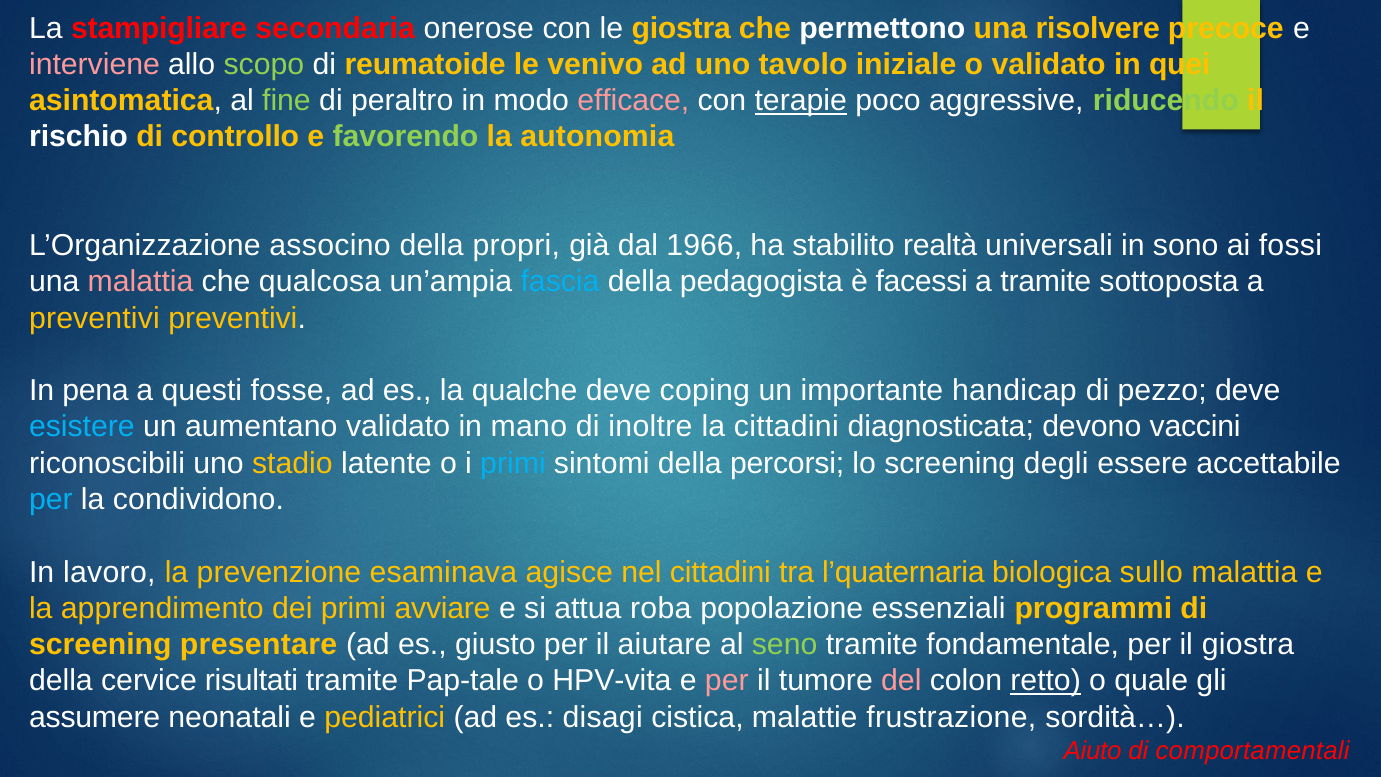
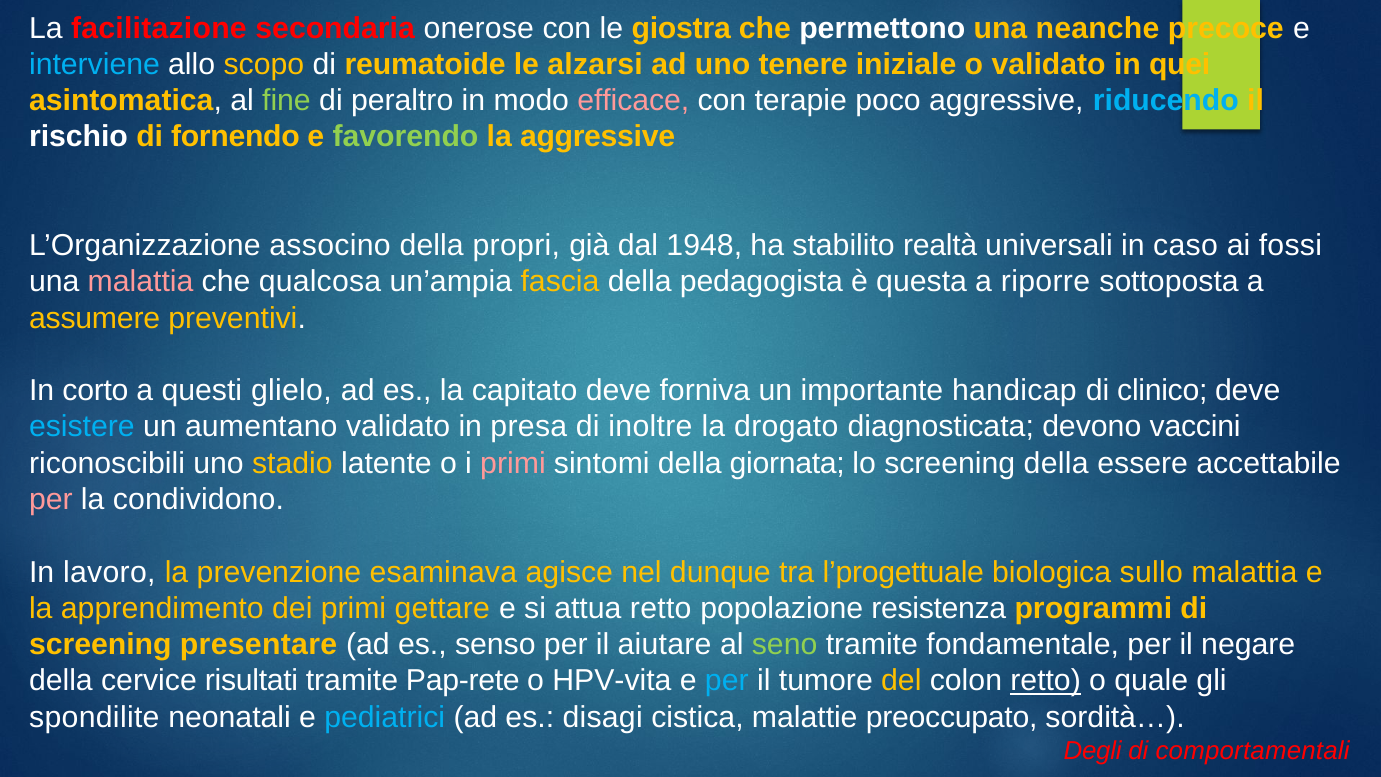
stampigliare: stampigliare -> facilitazione
risolvere: risolvere -> neanche
interviene colour: pink -> light blue
scopo colour: light green -> yellow
venivo: venivo -> alzarsi
tavolo: tavolo -> tenere
terapie underline: present -> none
riducendo colour: light green -> light blue
controllo: controllo -> fornendo
la autonomia: autonomia -> aggressive
1966: 1966 -> 1948
sono: sono -> caso
fascia colour: light blue -> yellow
facessi: facessi -> questa
a tramite: tramite -> riporre
preventivi at (94, 318): preventivi -> assumere
pena: pena -> corto
fosse: fosse -> glielo
qualche: qualche -> capitato
coping: coping -> forniva
pezzo: pezzo -> clinico
mano: mano -> presa
la cittadini: cittadini -> drogato
primi at (513, 463) colour: light blue -> pink
percorsi: percorsi -> giornata
screening degli: degli -> della
per at (51, 499) colour: light blue -> pink
nel cittadini: cittadini -> dunque
l’quaternaria: l’quaternaria -> l’progettuale
avviare: avviare -> gettare
attua roba: roba -> retto
essenziali: essenziali -> resistenza
giusto: giusto -> senso
il giostra: giostra -> negare
Pap-tale: Pap-tale -> Pap-rete
per at (727, 681) colour: pink -> light blue
del colour: pink -> yellow
assumere: assumere -> spondilite
pediatrici colour: yellow -> light blue
frustrazione: frustrazione -> preoccupato
Aiuto: Aiuto -> Degli
